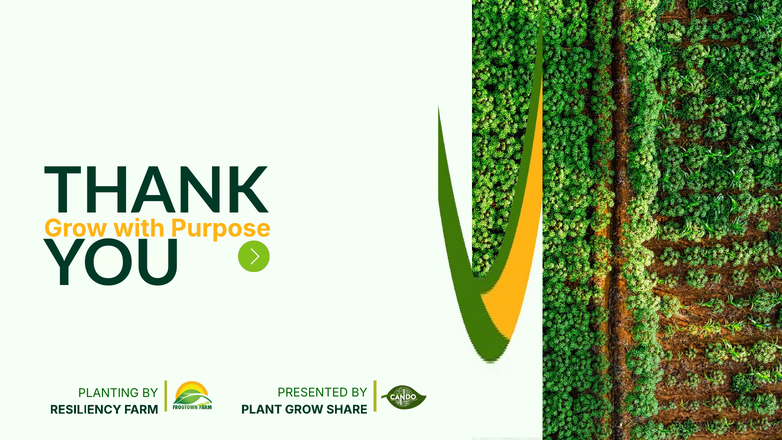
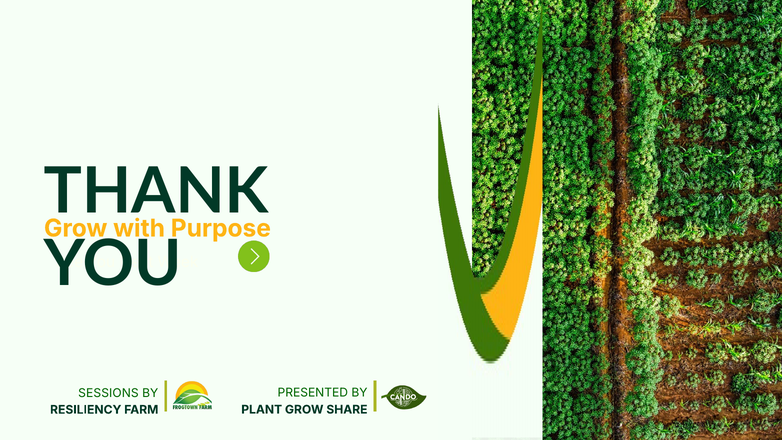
PLANTING: PLANTING -> SESSIONS
